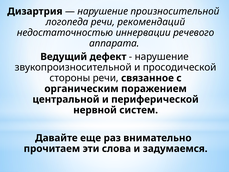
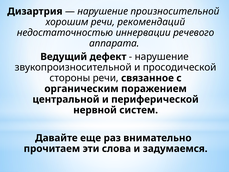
логопеда: логопеда -> хорошим
